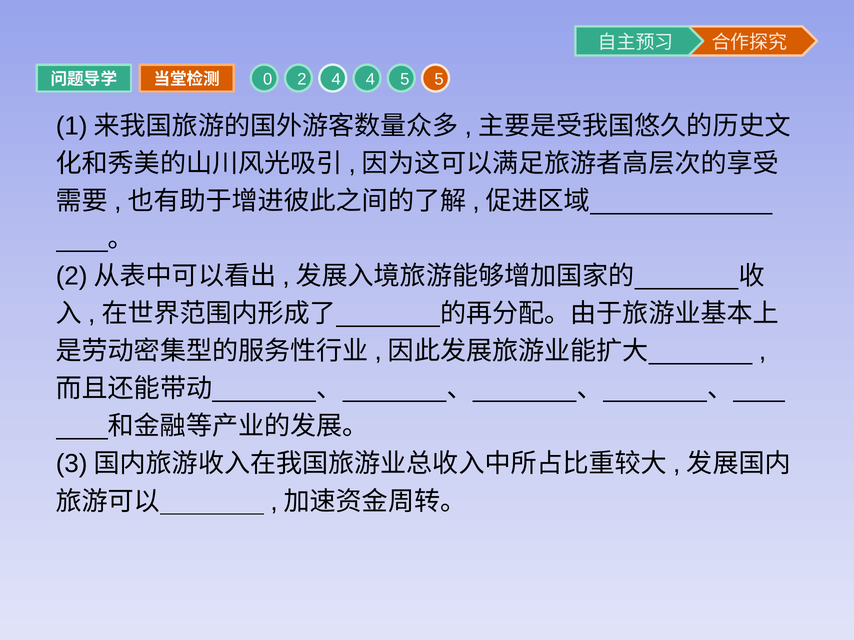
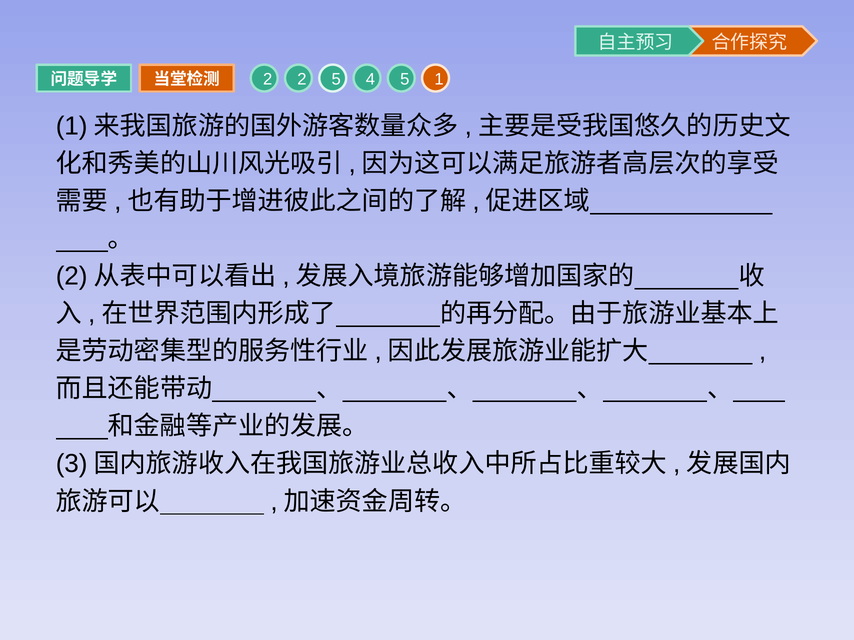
0 at (268, 79): 0 -> 2
2 4: 4 -> 5
5 5: 5 -> 1
